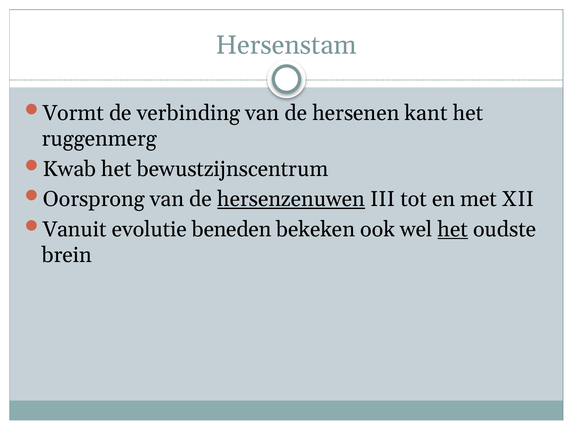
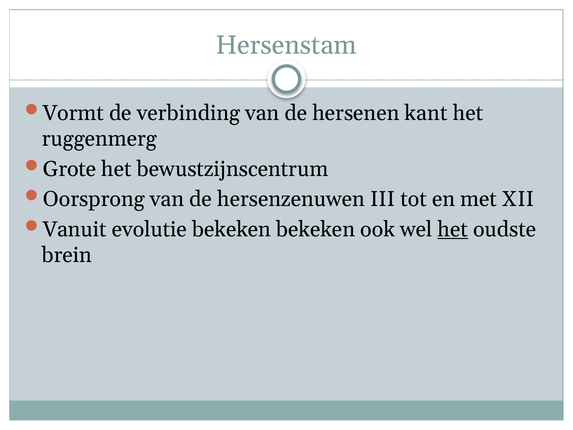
Kwab: Kwab -> Grote
hersenzenuwen underline: present -> none
evolutie beneden: beneden -> bekeken
